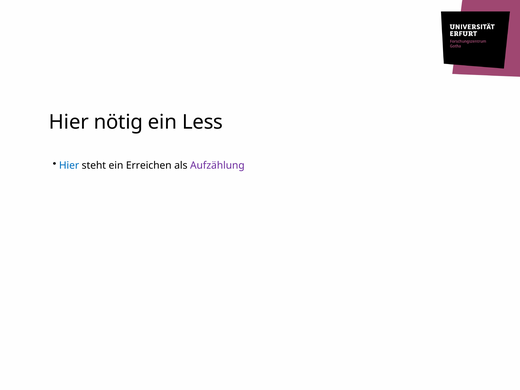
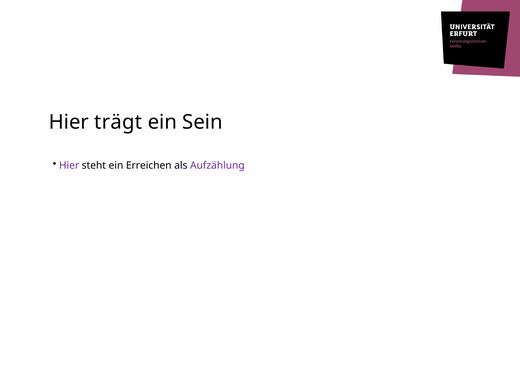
nötig: nötig -> trägt
Less: Less -> Sein
Hier at (69, 165) colour: blue -> purple
